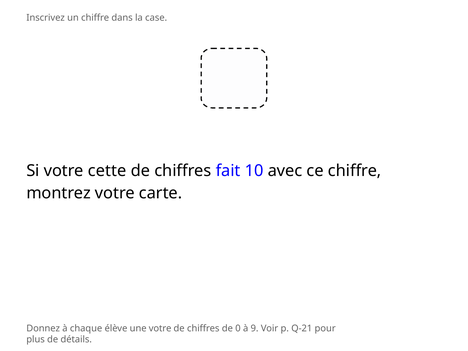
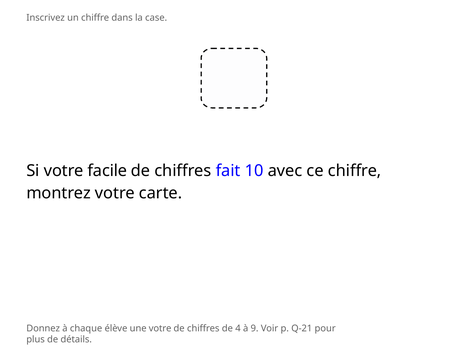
cette: cette -> facile
0: 0 -> 4
